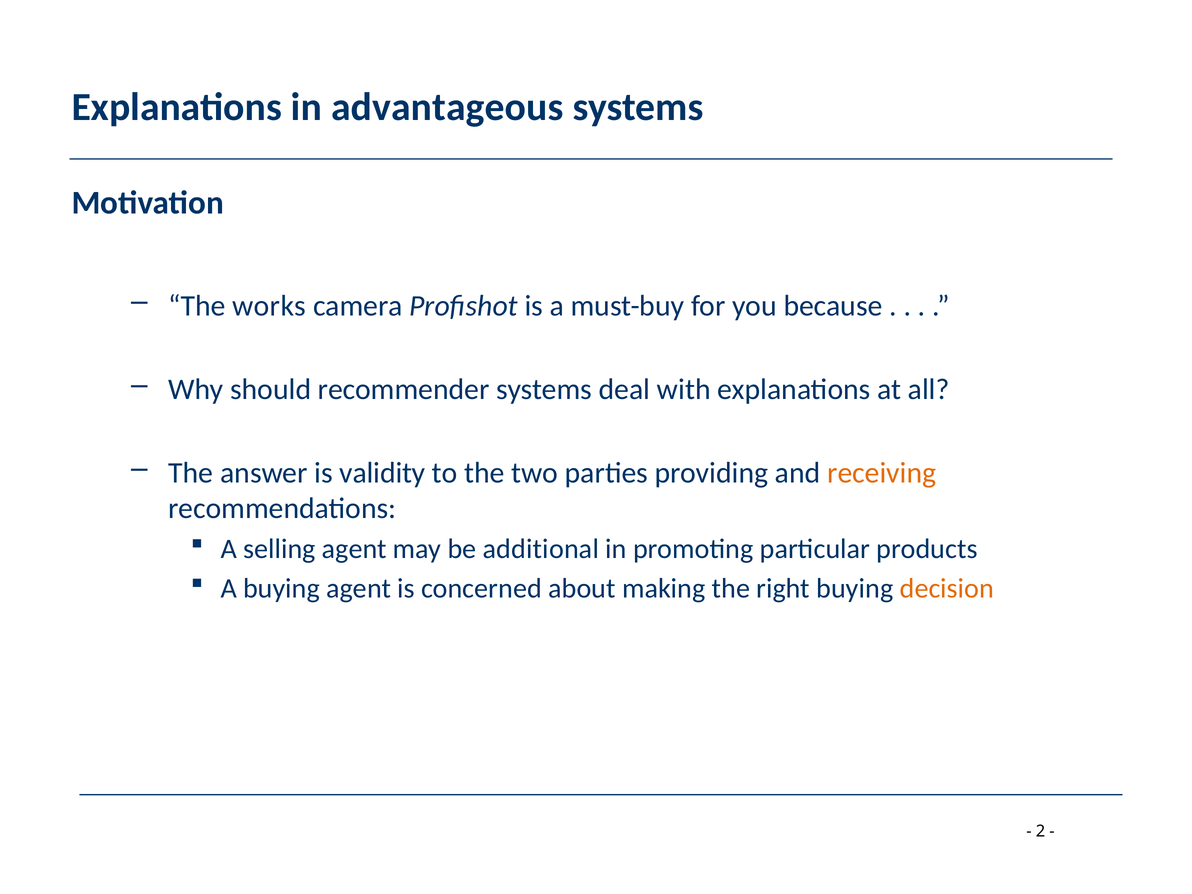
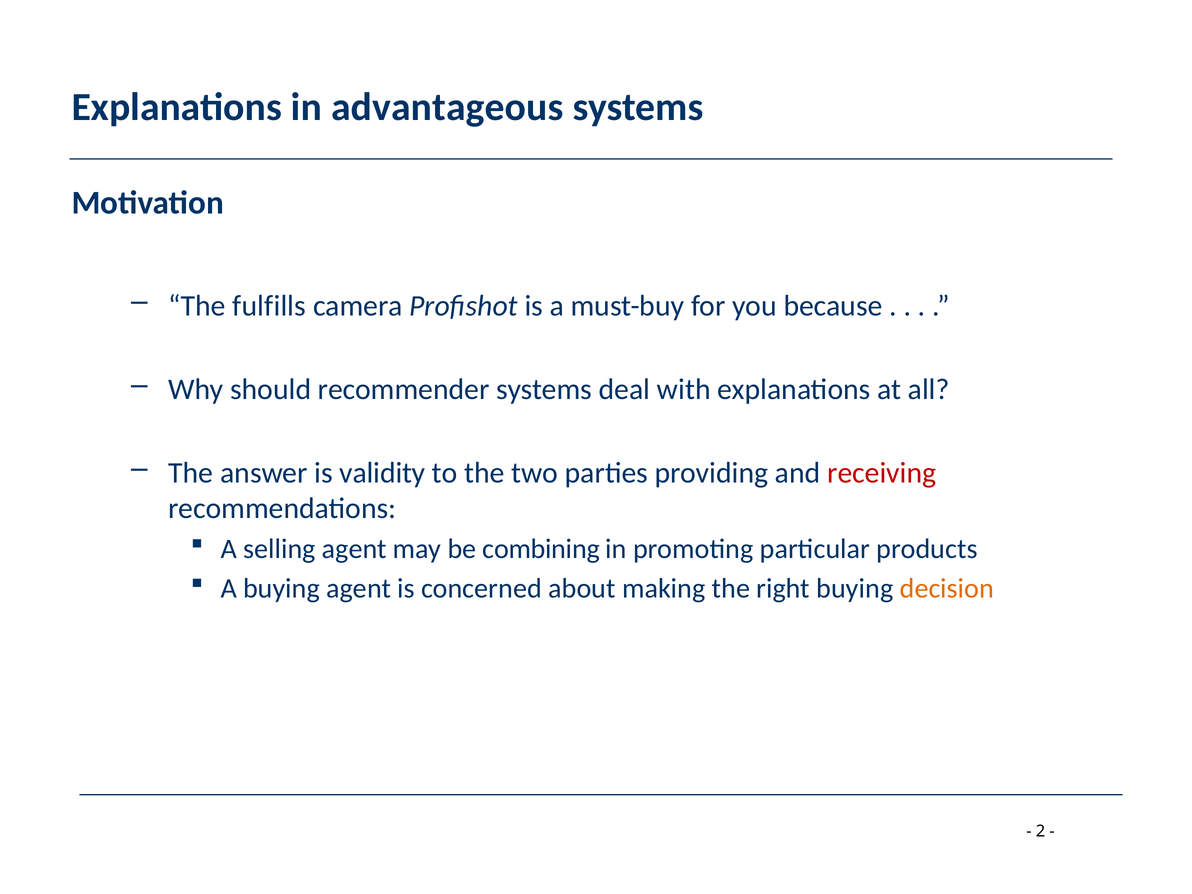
works: works -> fulfills
receiving colour: orange -> red
additional: additional -> combining
